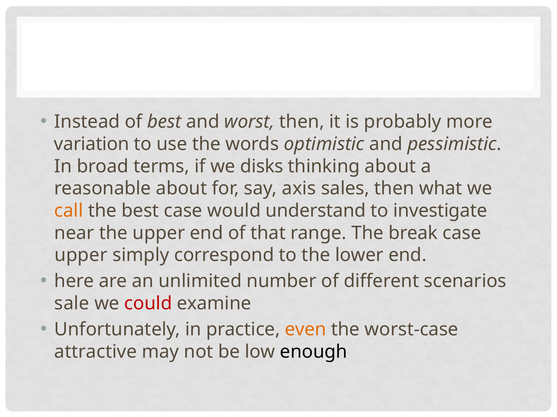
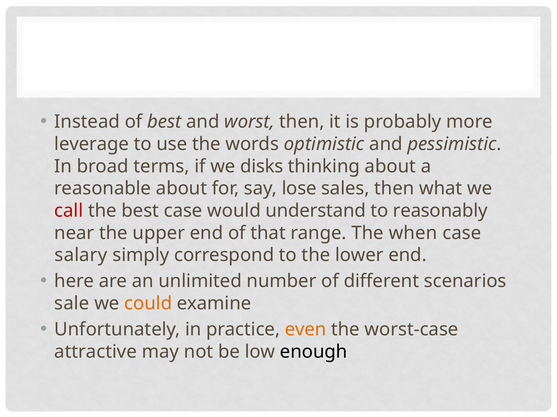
variation: variation -> leverage
axis: axis -> lose
call colour: orange -> red
investigate: investigate -> reasonably
break: break -> when
upper at (81, 256): upper -> salary
could colour: red -> orange
